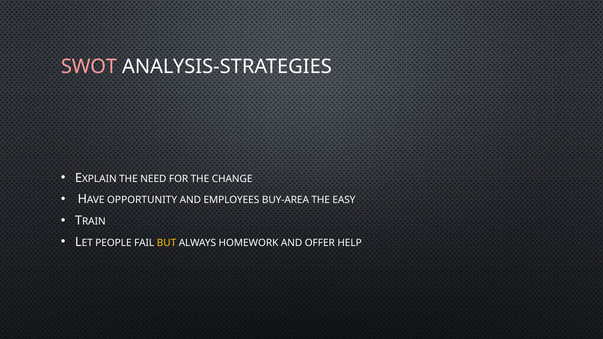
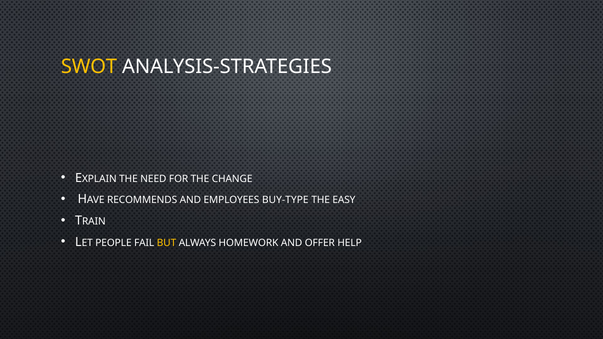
SWOT colour: pink -> yellow
OPPORTUNITY: OPPORTUNITY -> RECOMMENDS
BUY-AREA: BUY-AREA -> BUY-TYPE
